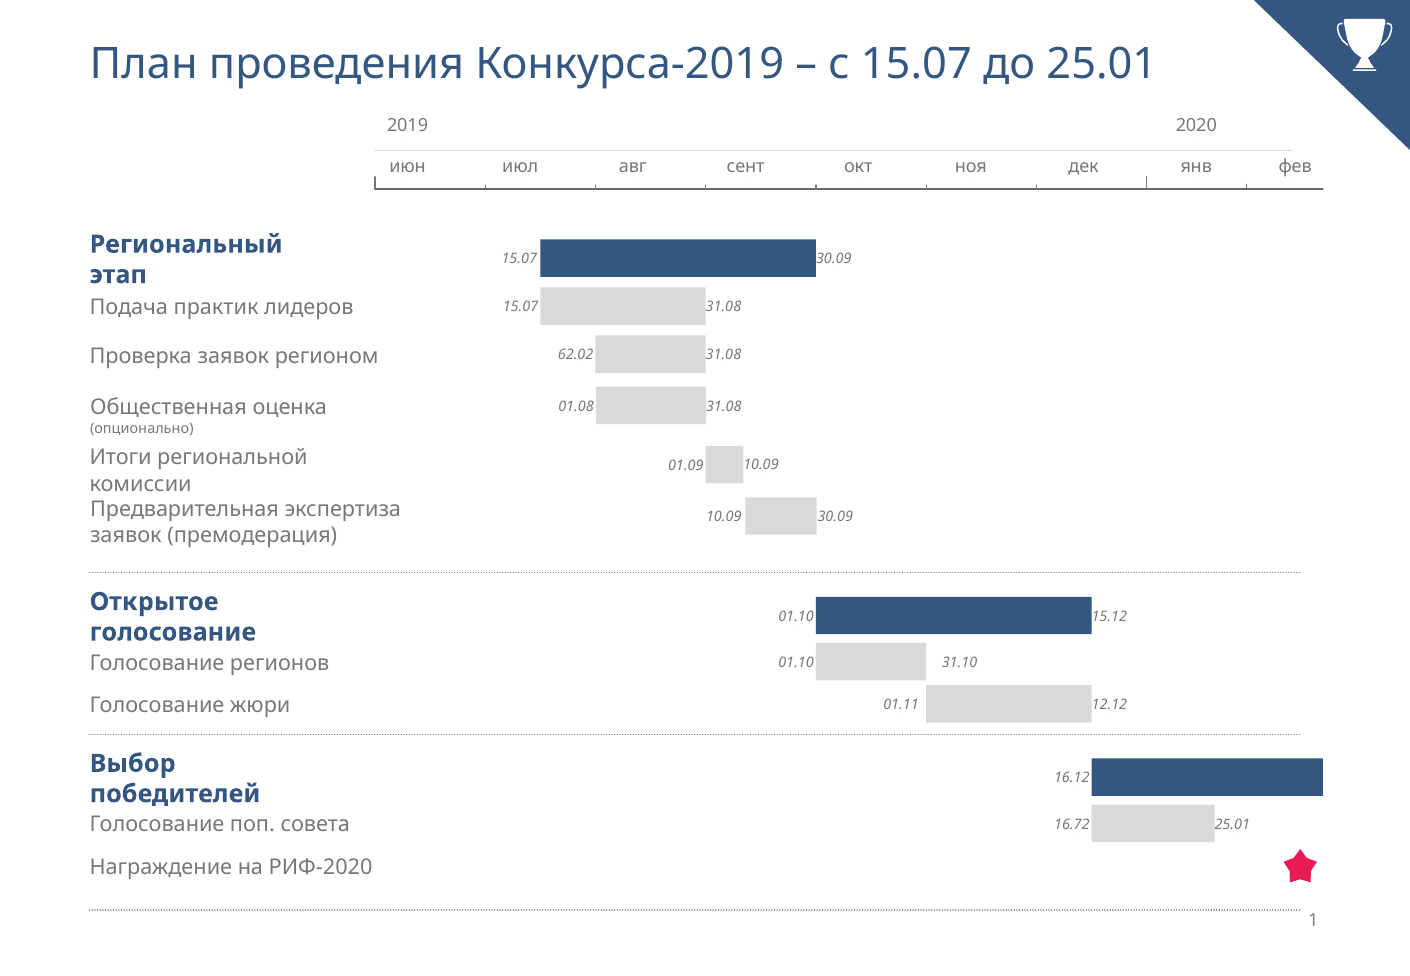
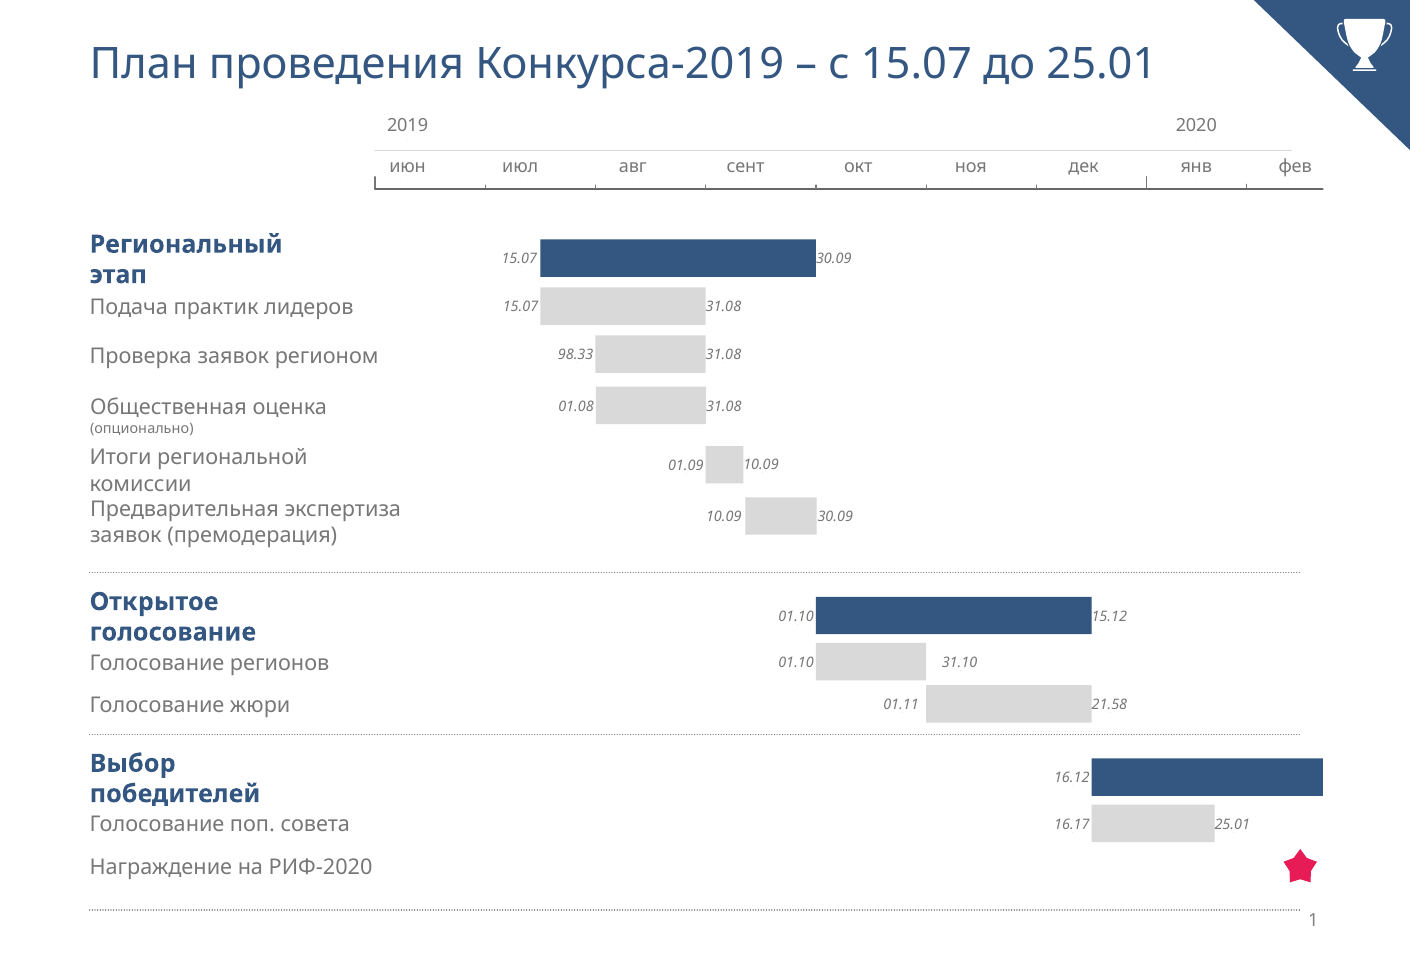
62.02: 62.02 -> 98.33
12.12: 12.12 -> 21.58
16.72: 16.72 -> 16.17
